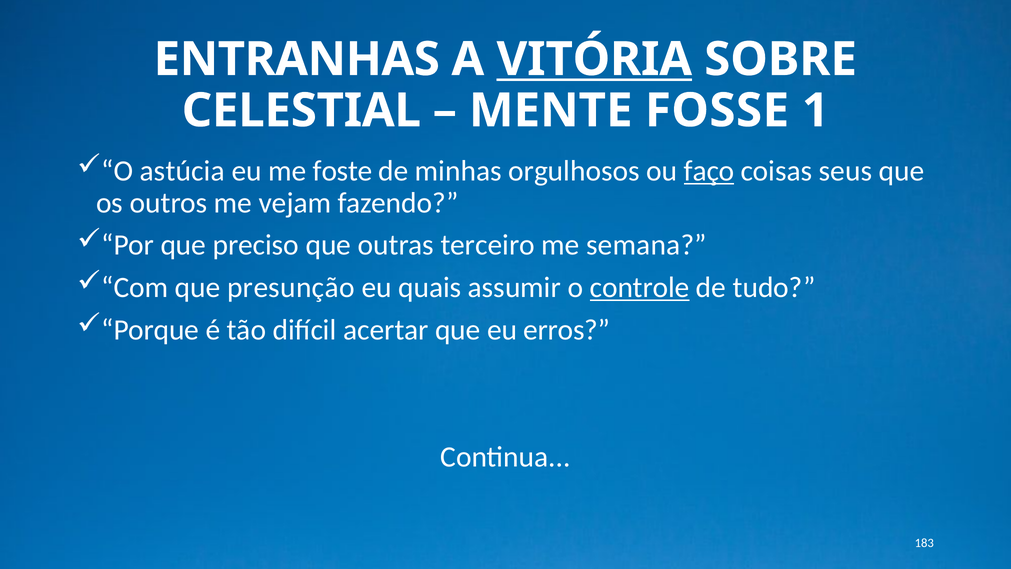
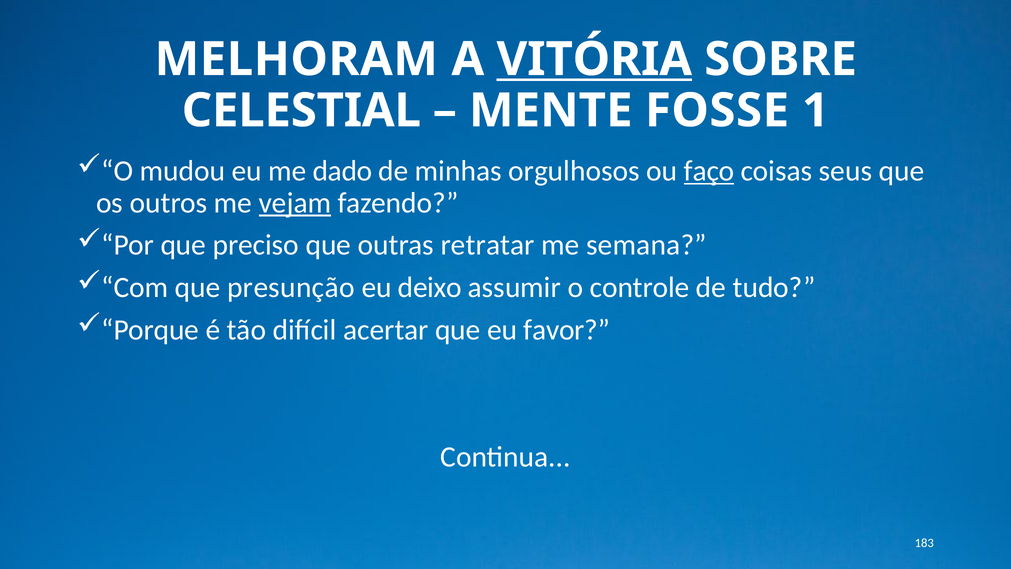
ENTRANHAS: ENTRANHAS -> MELHORAM
astúcia: astúcia -> mudou
foste: foste -> dado
vejam underline: none -> present
terceiro: terceiro -> retratar
quais: quais -> deixo
controle underline: present -> none
erros: erros -> favor
